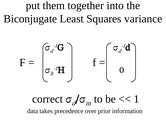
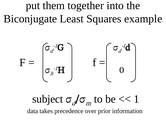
variance: variance -> example
correct: correct -> subject
